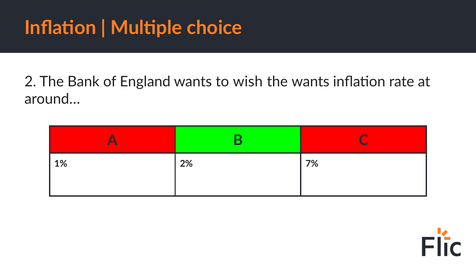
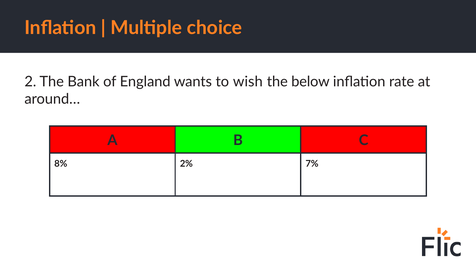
the wants: wants -> below
1%: 1% -> 8%
